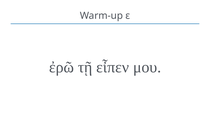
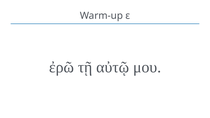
εἶπεν: εἶπεν -> αὐτῷ
